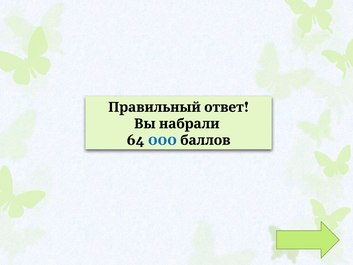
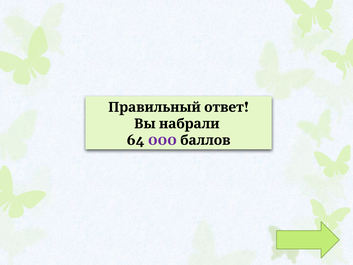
000 colour: blue -> purple
